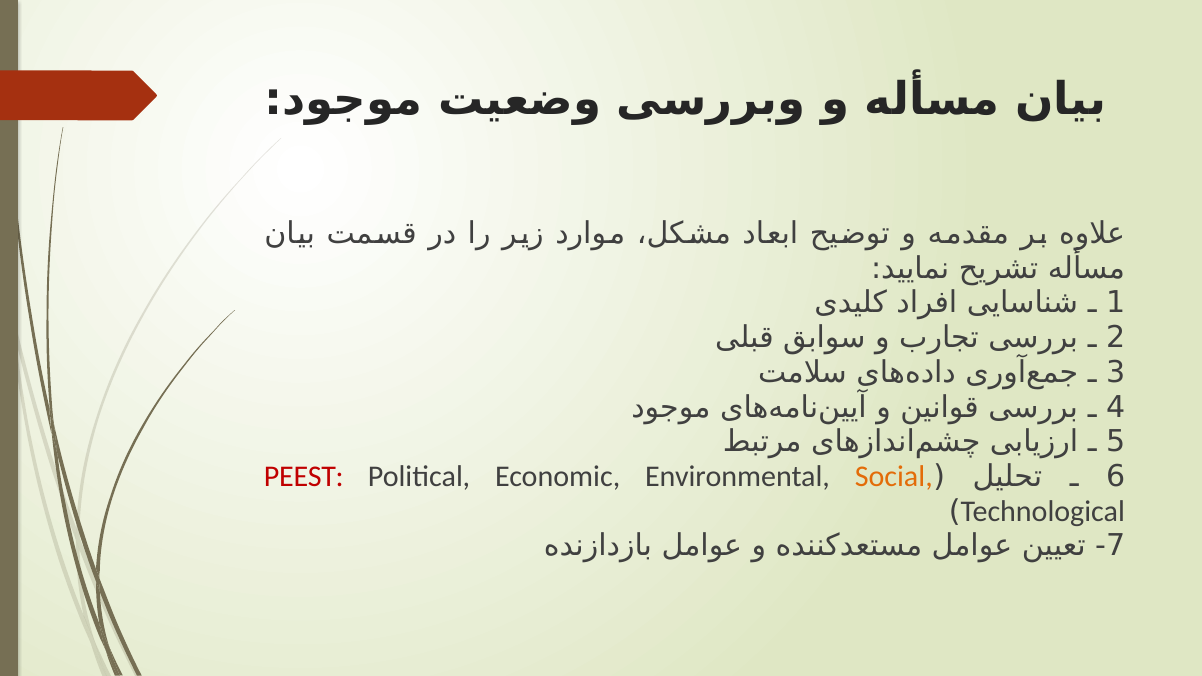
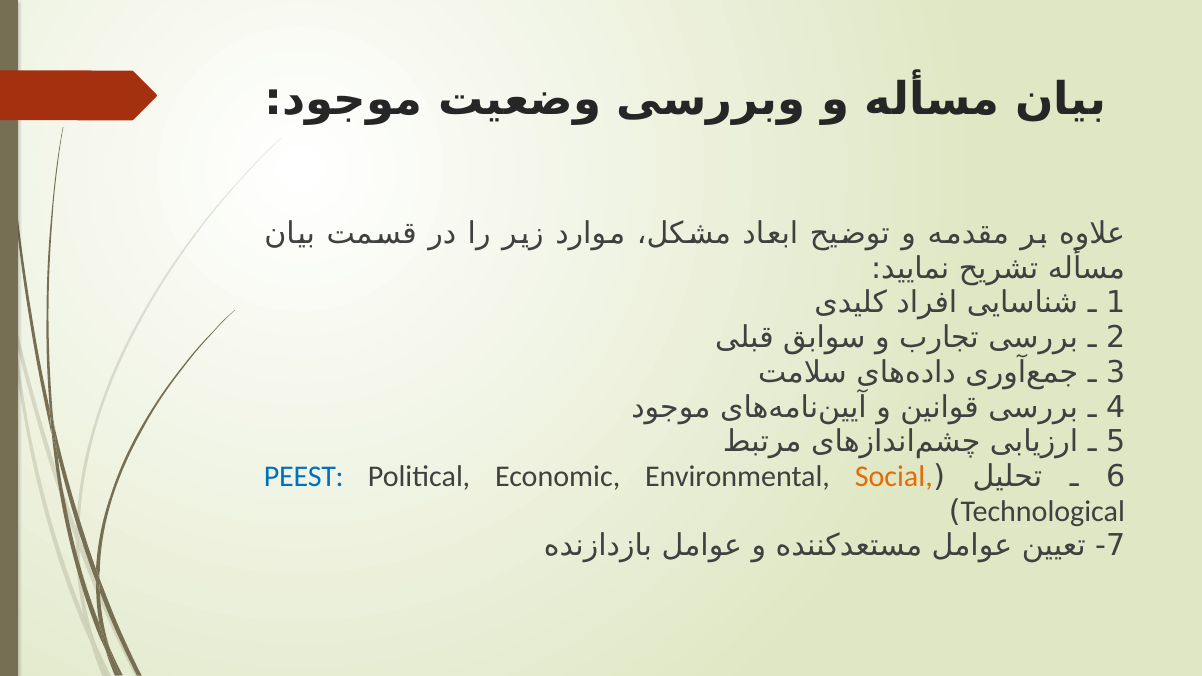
PEEST colour: red -> blue
